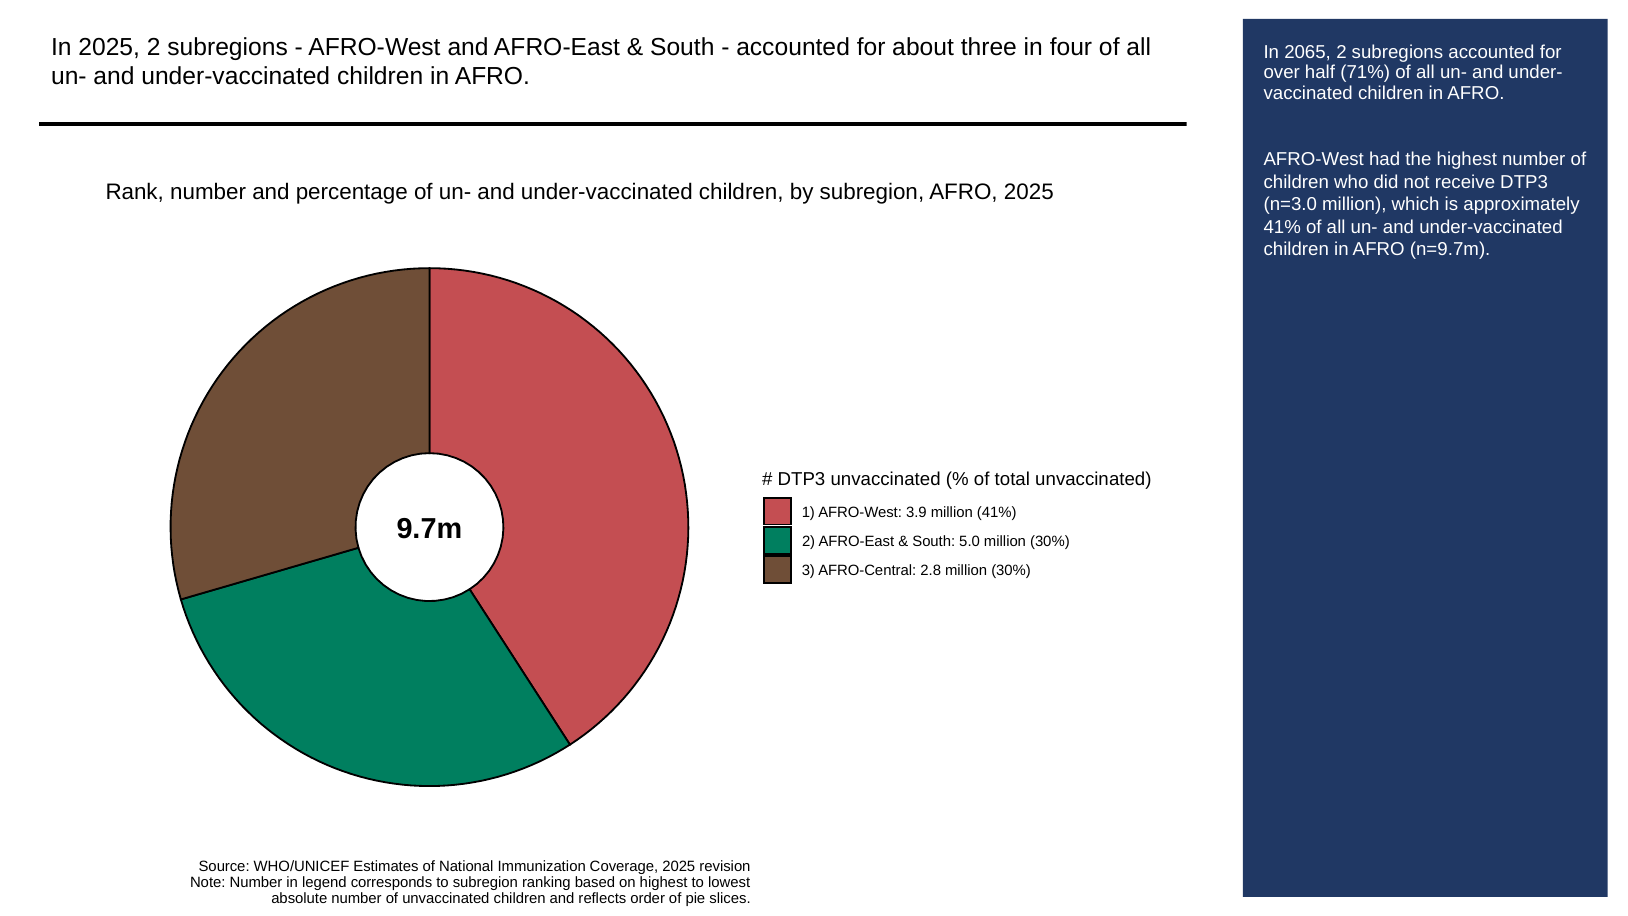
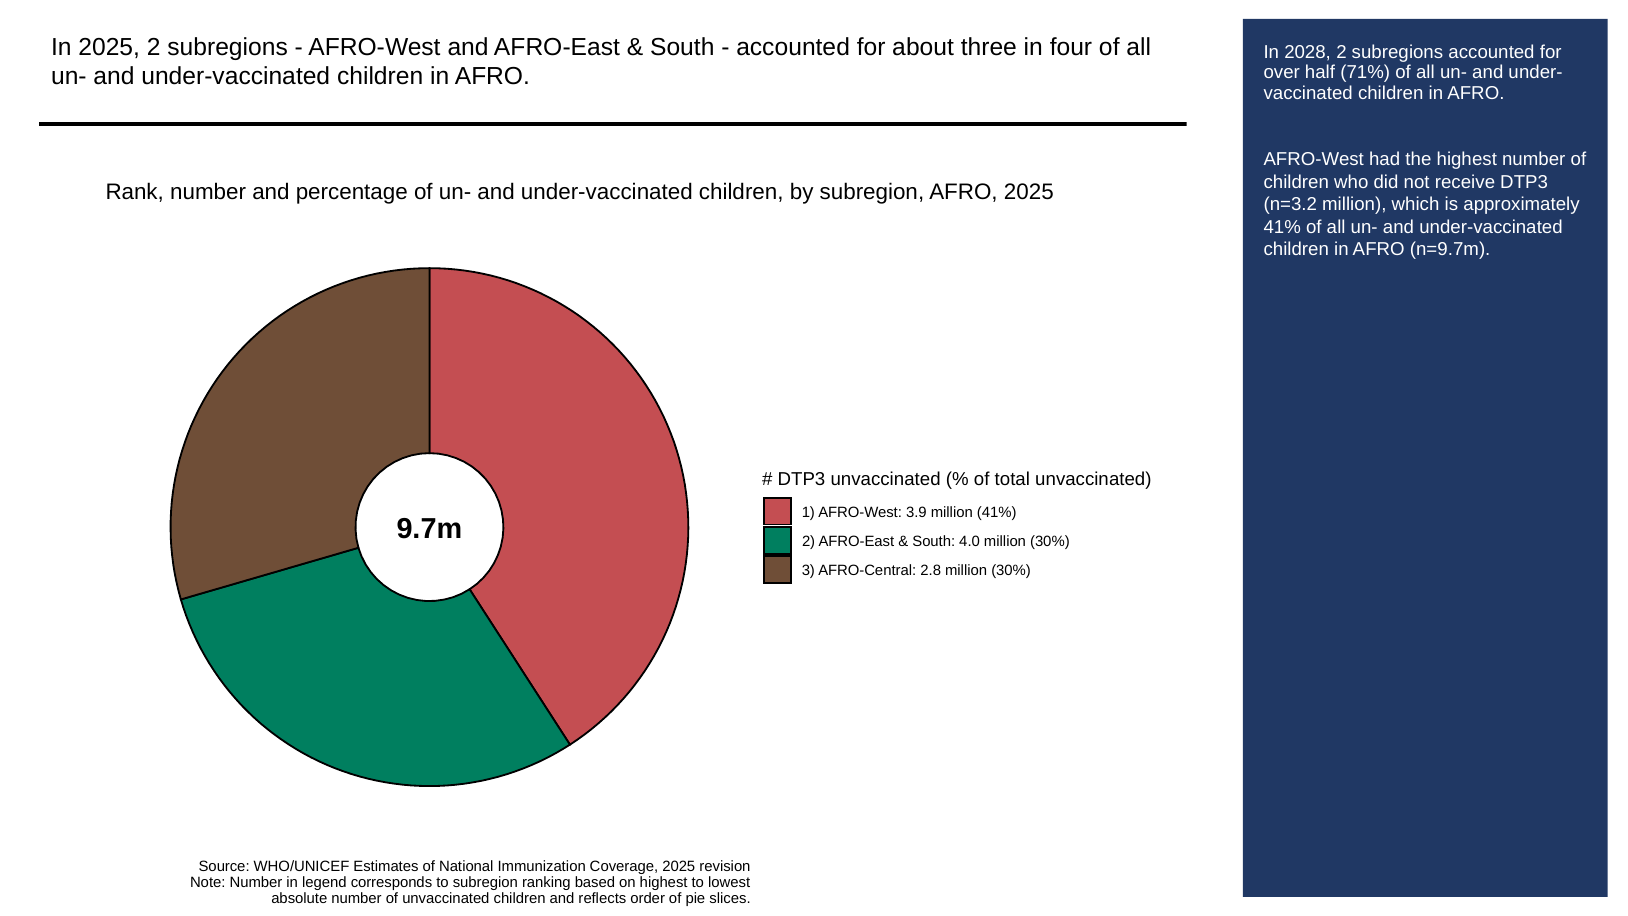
2065: 2065 -> 2028
n=3.0: n=3.0 -> n=3.2
5.0: 5.0 -> 4.0
